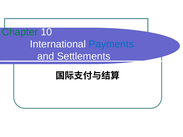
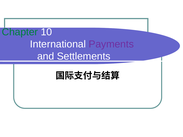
Payments colour: blue -> purple
